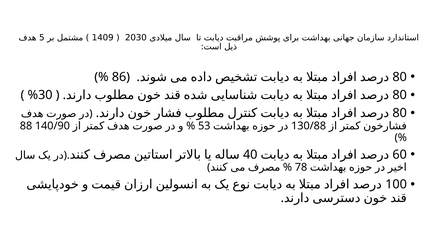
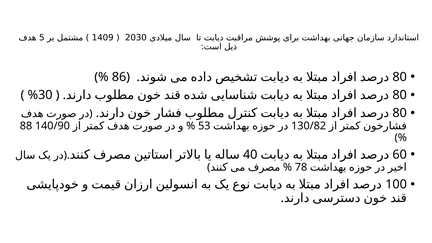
130/88: 130/88 -> 130/82
